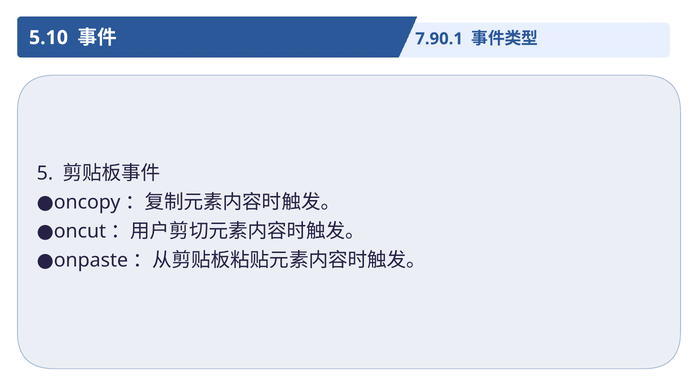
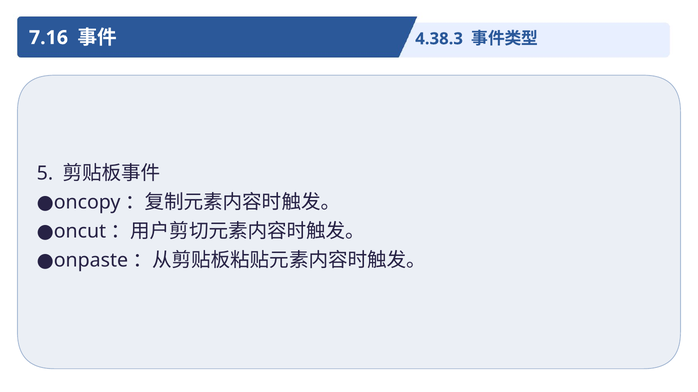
5.10: 5.10 -> 7.16
7.90.1: 7.90.1 -> 4.38.3
